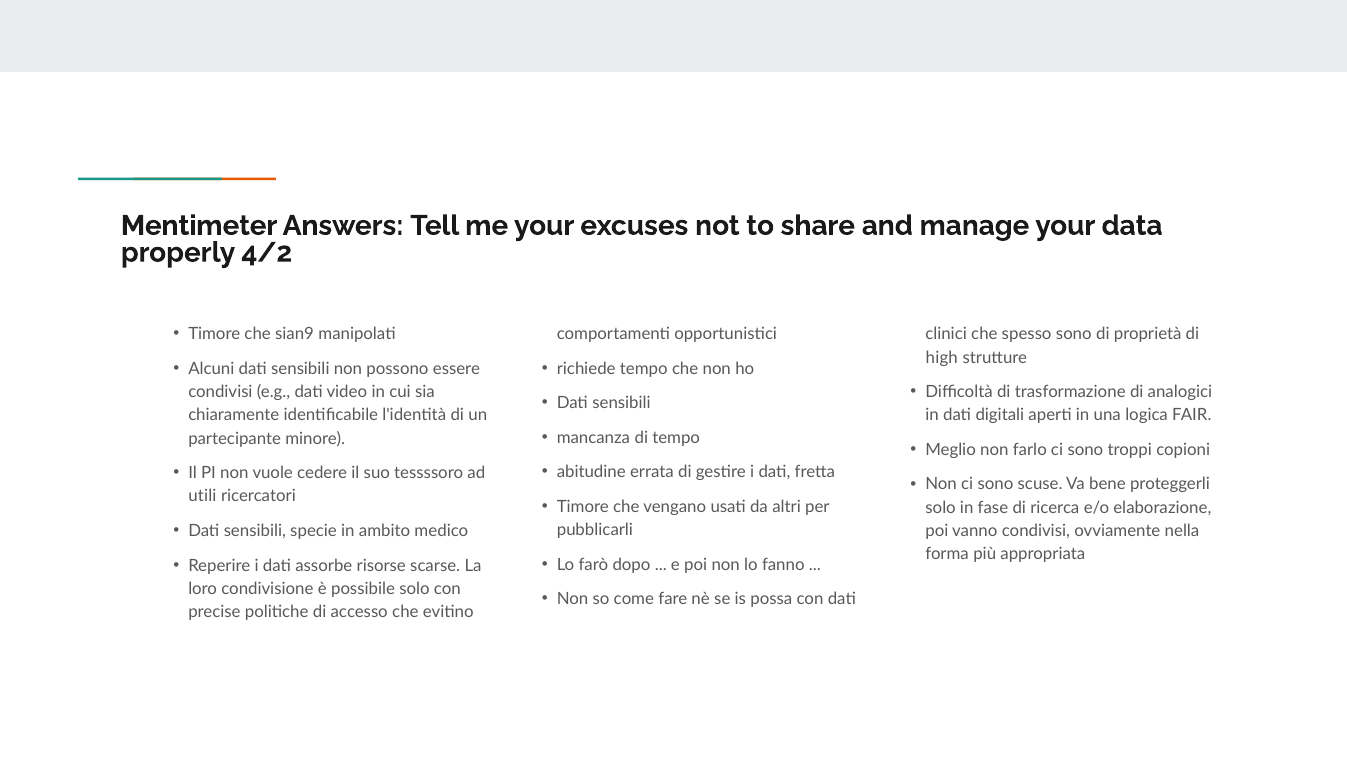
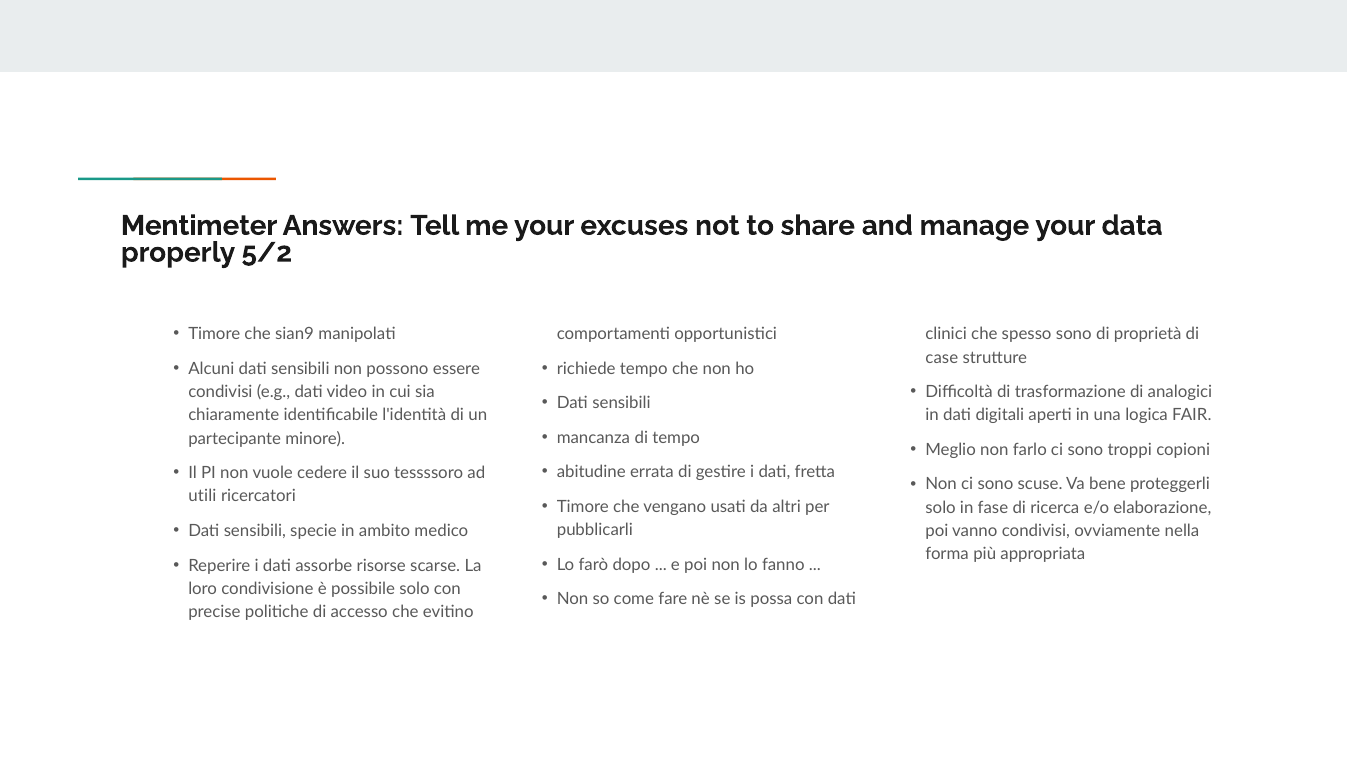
4/2: 4/2 -> 5/2
high: high -> case
